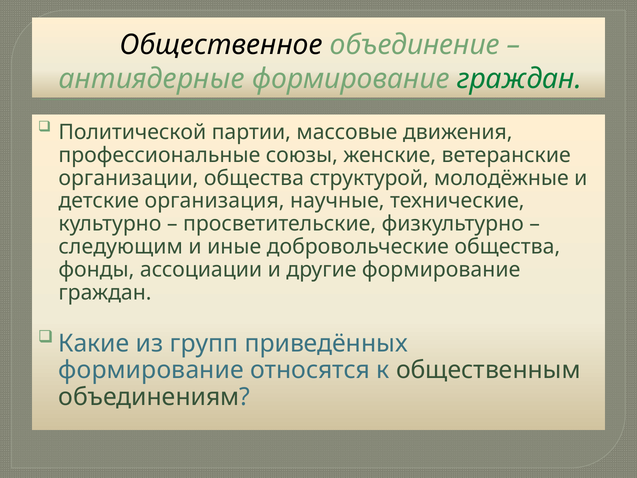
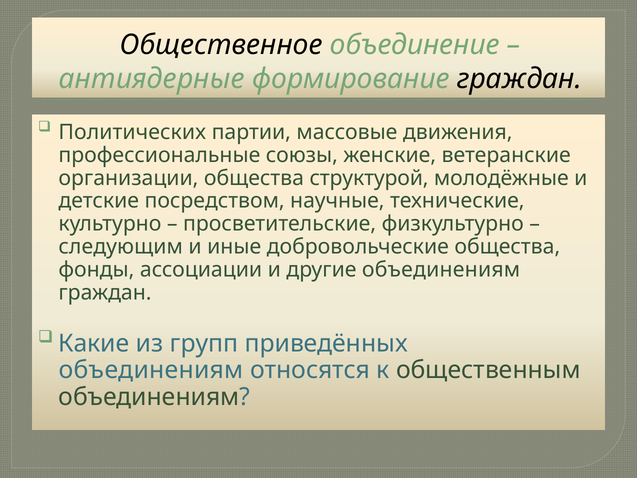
граждан at (519, 79) colour: green -> black
Политической: Политической -> Политических
организация: организация -> посредством
другие формирование: формирование -> объединениям
формирование at (151, 370): формирование -> объединениям
